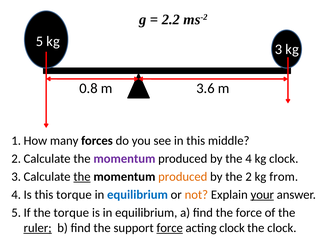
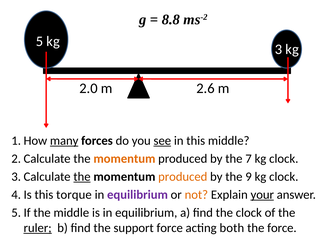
2.2: 2.2 -> 8.8
0.8: 0.8 -> 2.0
3.6: 3.6 -> 2.6
many underline: none -> present
see underline: none -> present
momentum at (124, 158) colour: purple -> orange
4: 4 -> 7
2: 2 -> 9
from at (284, 176): from -> clock
equilibrium at (137, 194) colour: blue -> purple
the torque: torque -> middle
the force: force -> clock
force at (170, 227) underline: present -> none
acting clock: clock -> both
the clock: clock -> force
